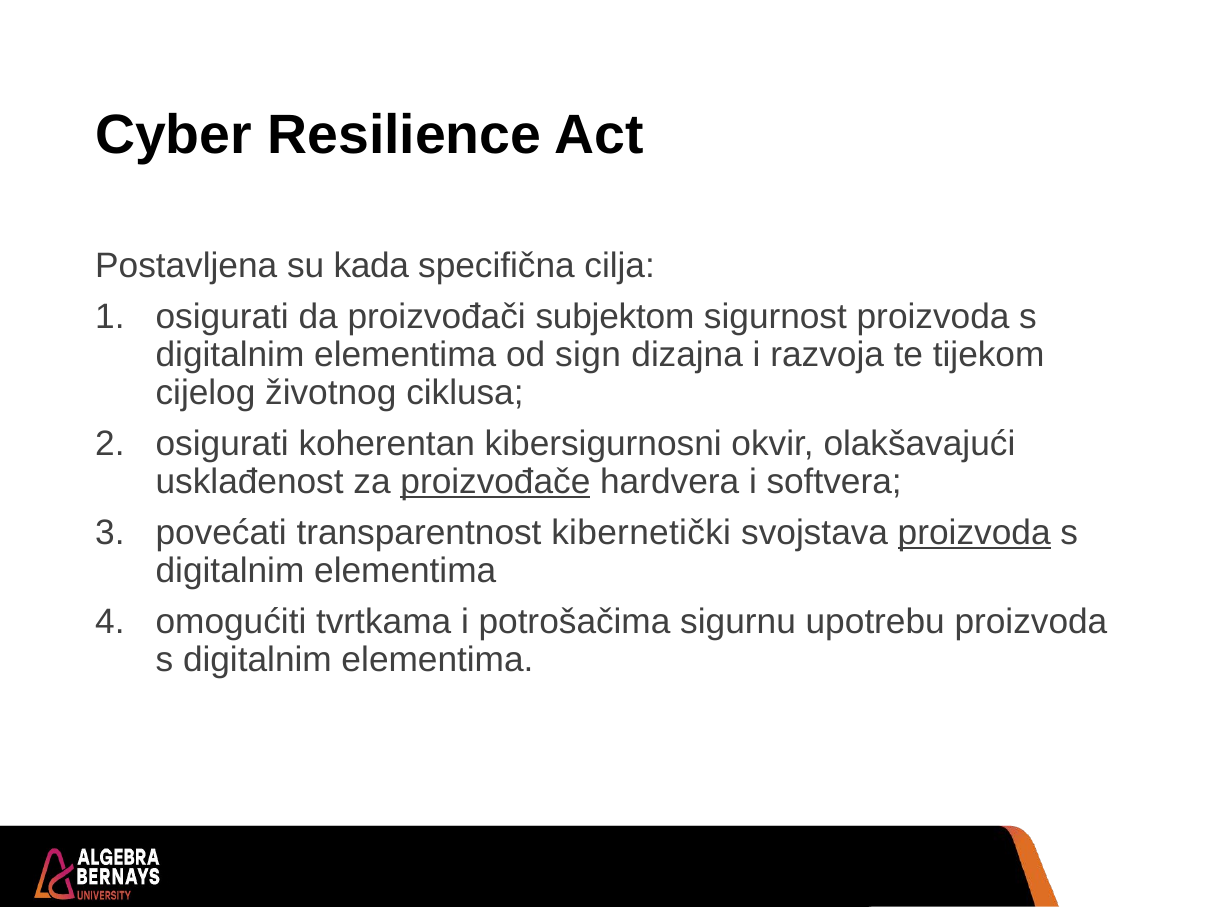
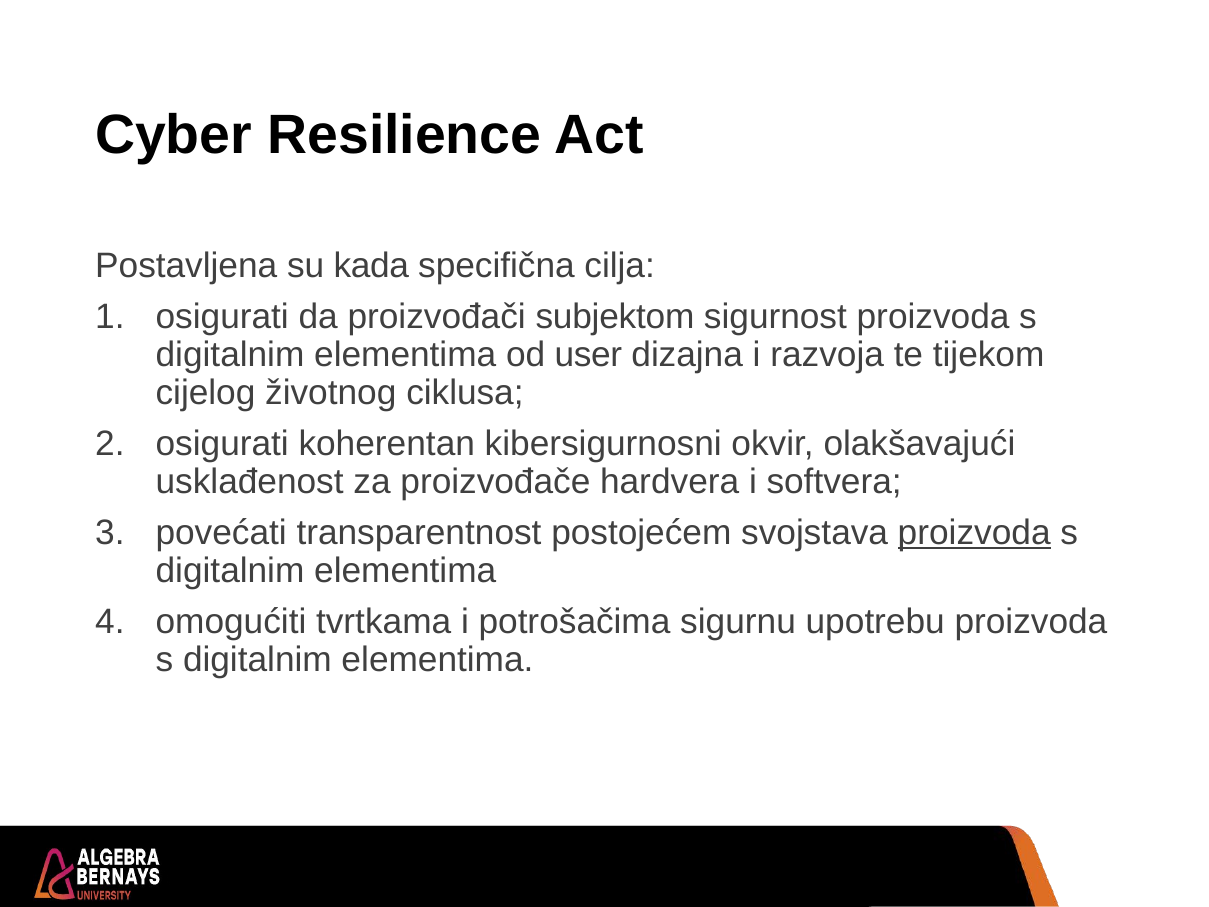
sign: sign -> user
proizvođače underline: present -> none
kibernetički: kibernetički -> postojećem
